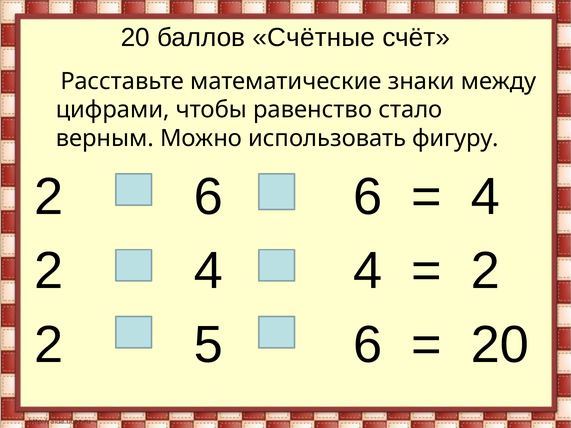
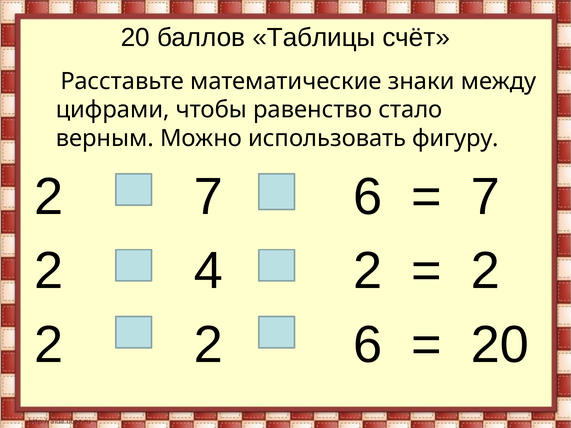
Счётные: Счётные -> Таблицы
2 6: 6 -> 7
4 at (485, 197): 4 -> 7
4 4: 4 -> 2
5 at (208, 345): 5 -> 2
